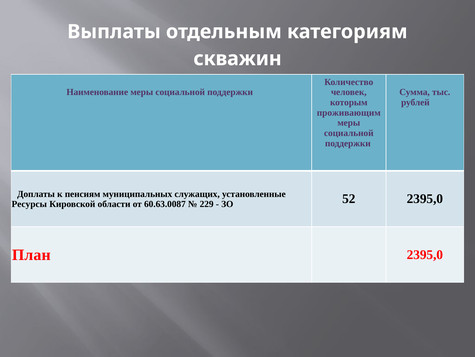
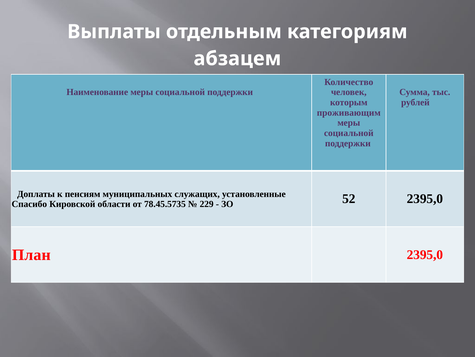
скважин: скважин -> абзацем
Ресурсы: Ресурсы -> Спасибо
60.63.0087: 60.63.0087 -> 78.45.5735
